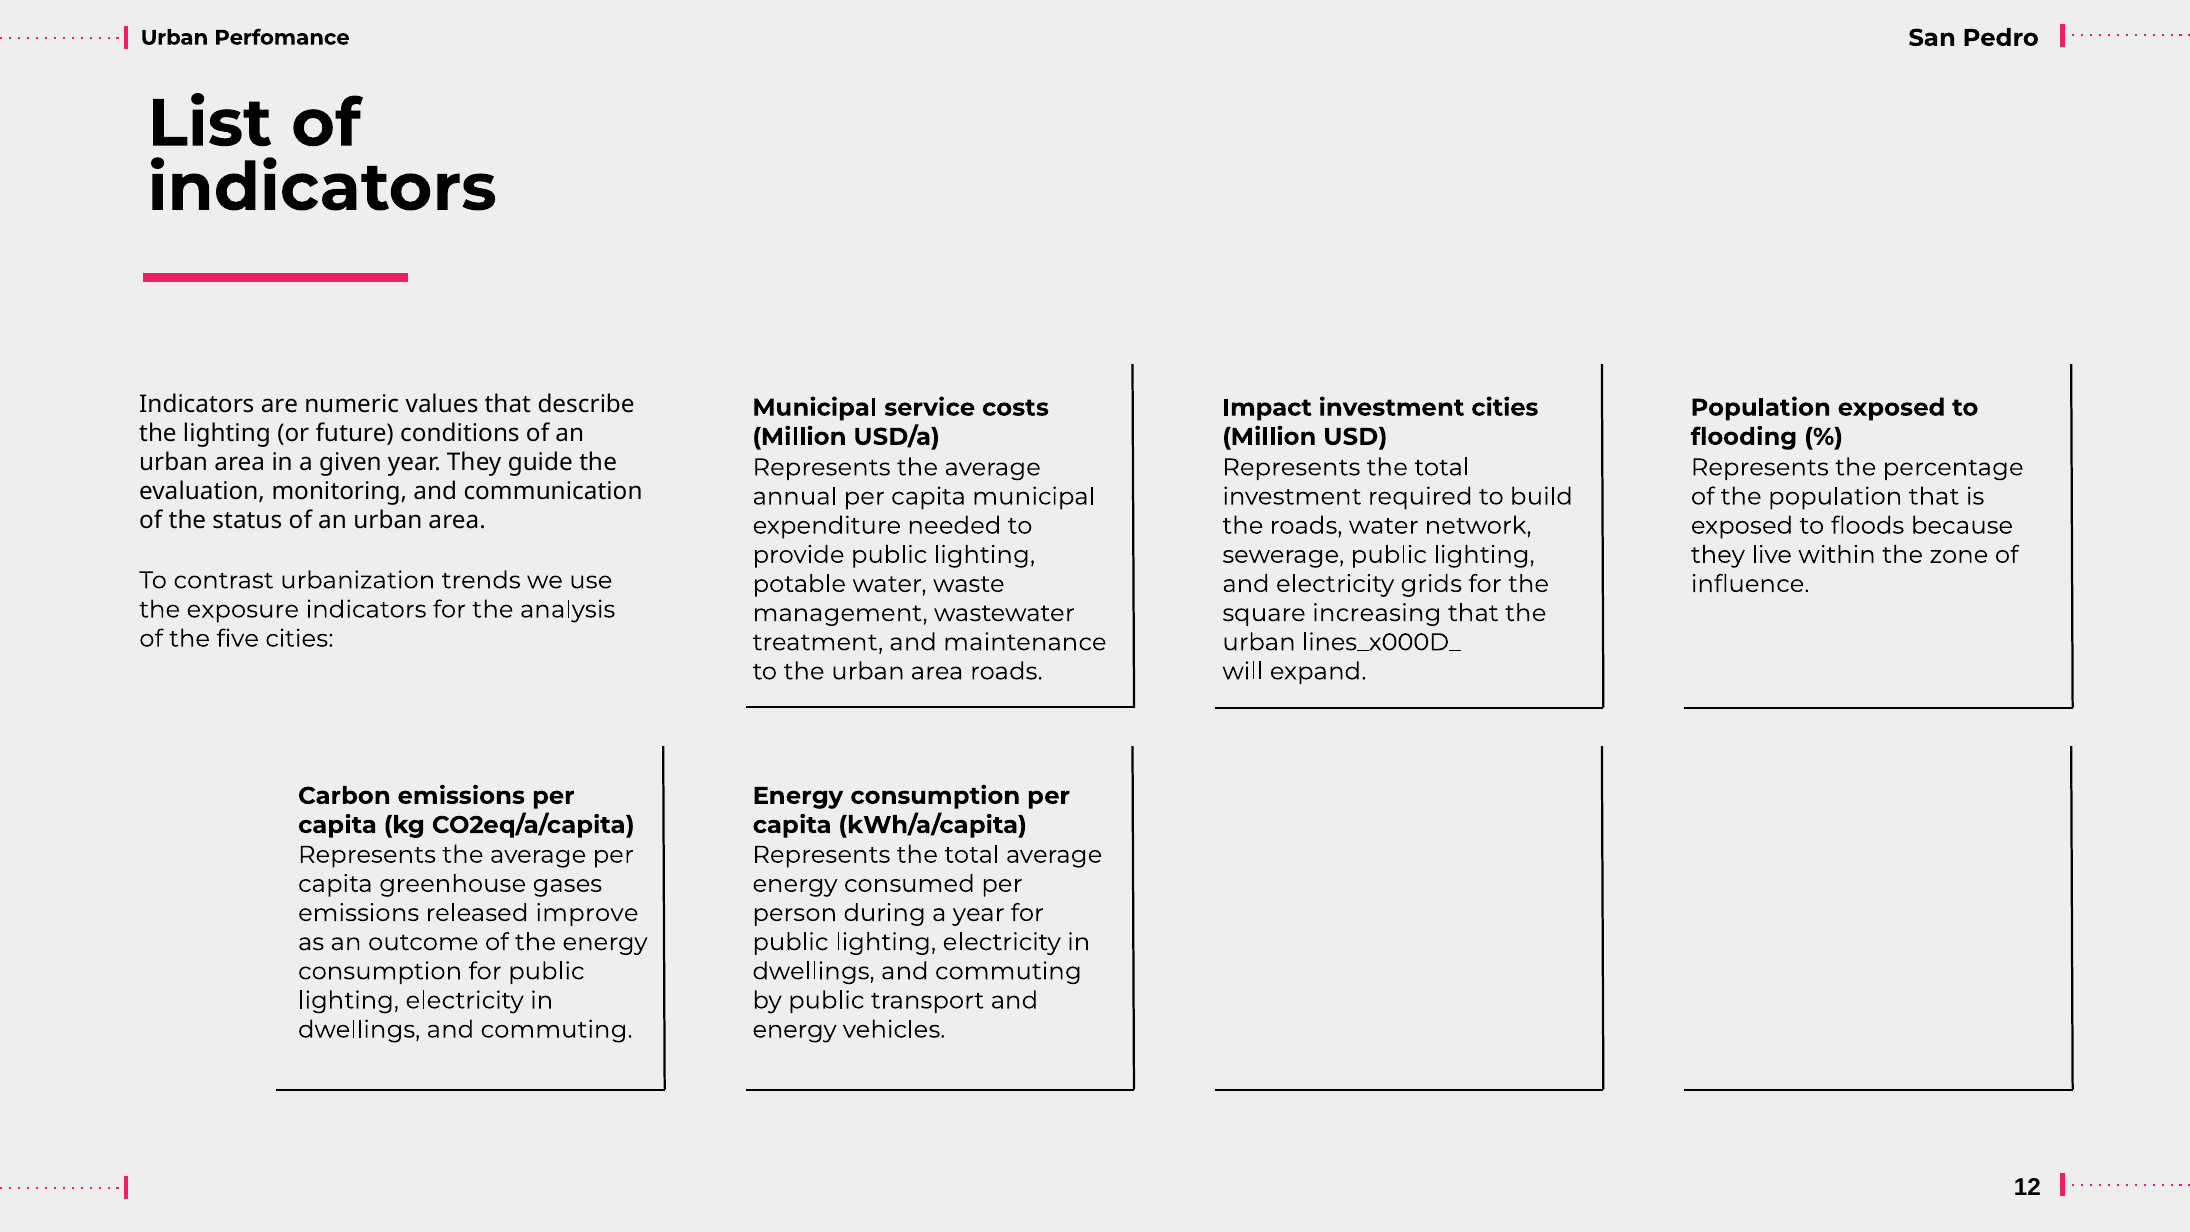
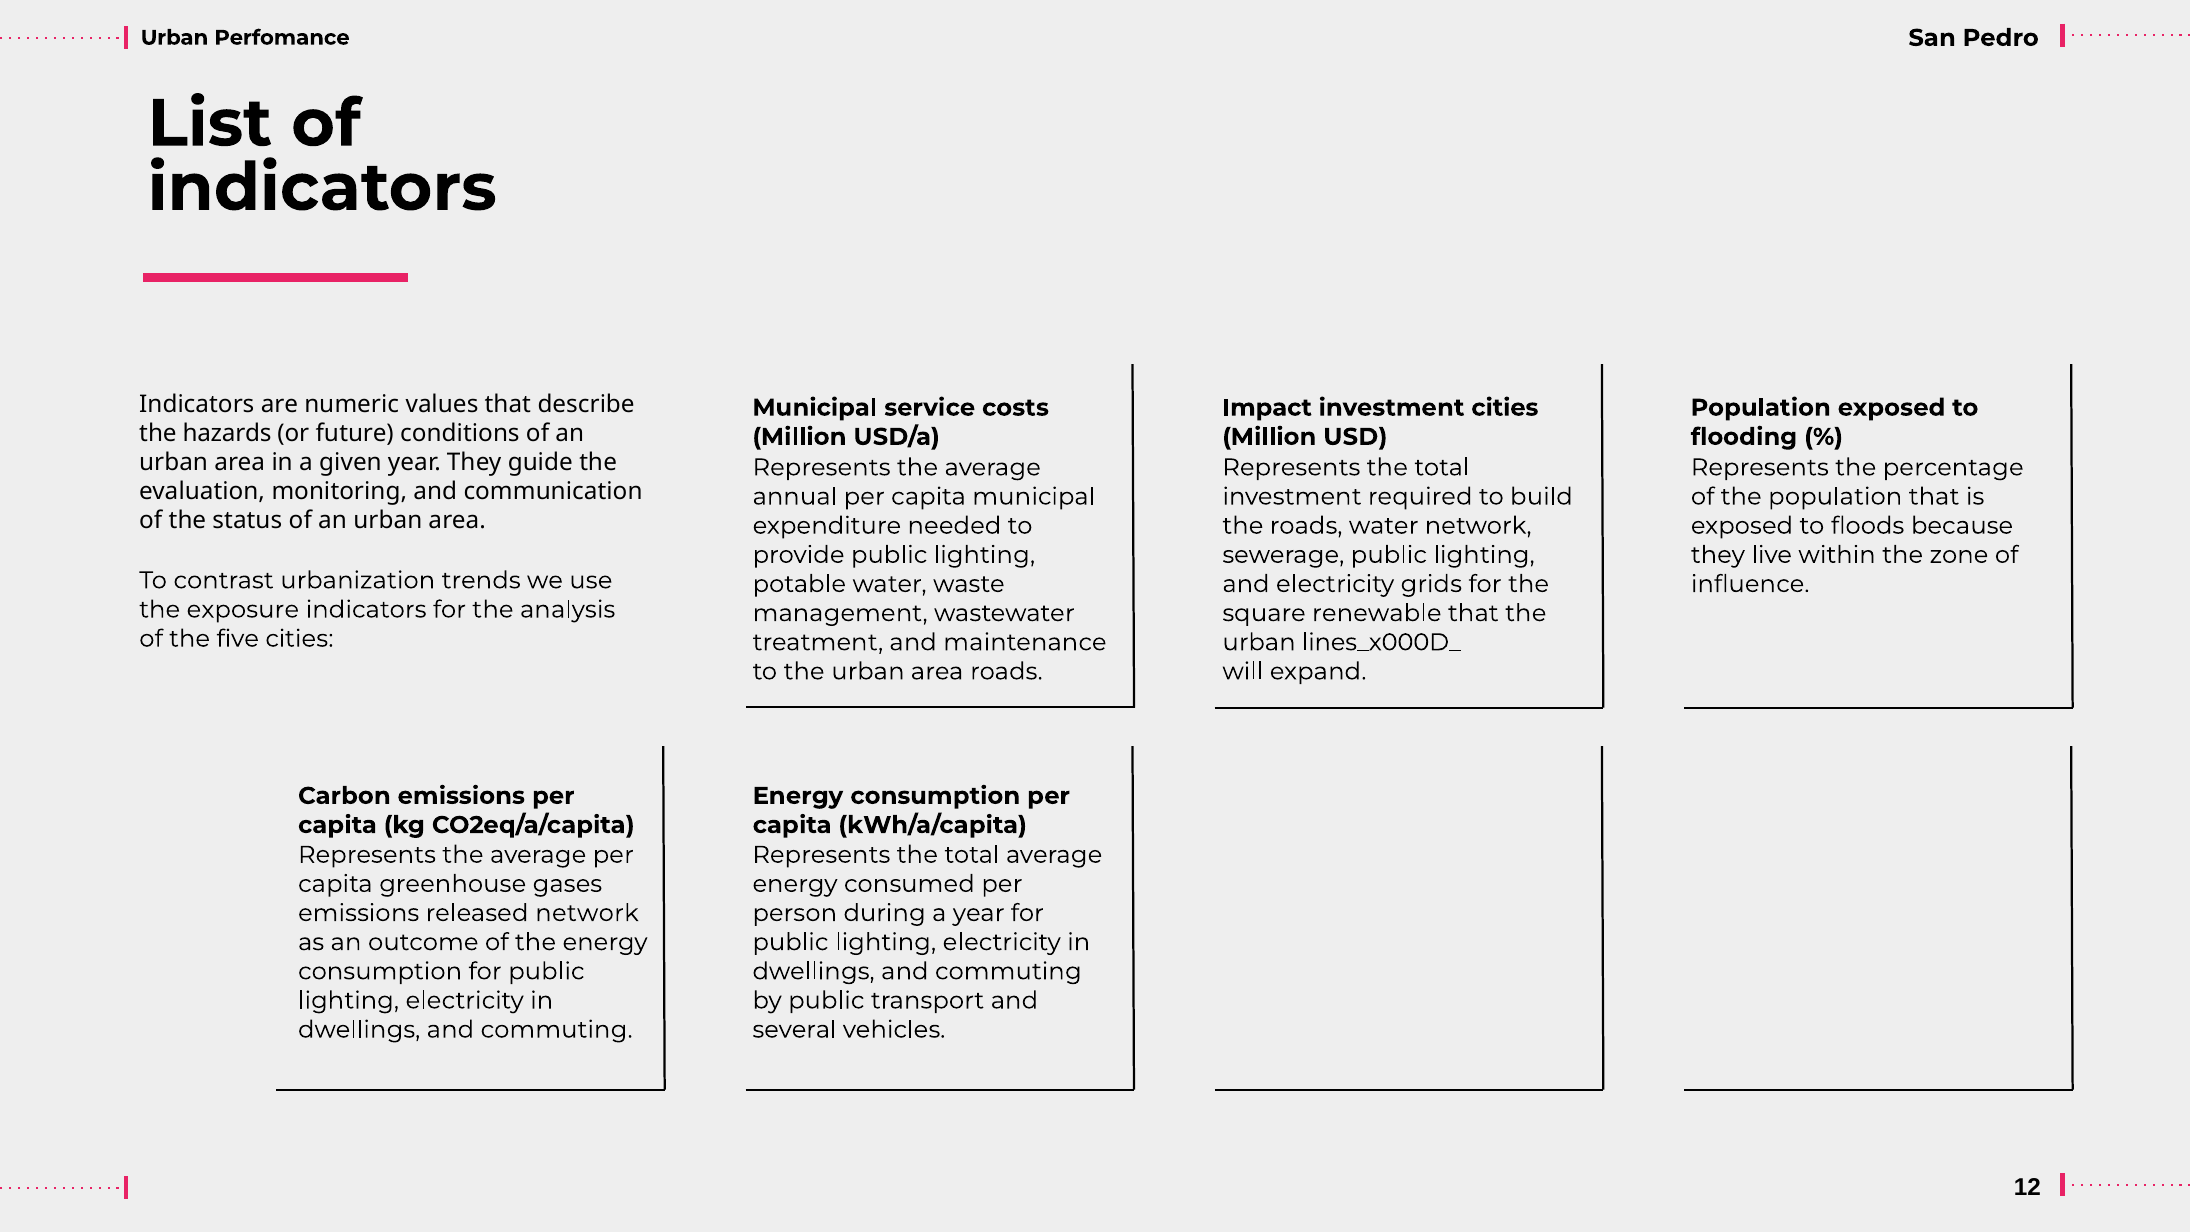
the lighting: lighting -> hazards
increasing: increasing -> renewable
released improve: improve -> network
energy at (795, 1030): energy -> several
